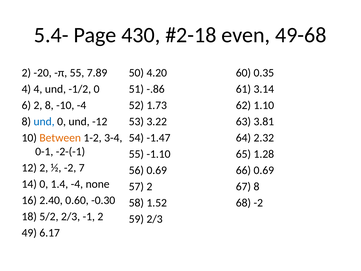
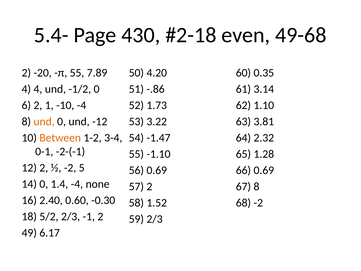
2 8: 8 -> 1
und at (44, 121) colour: blue -> orange
7: 7 -> 5
